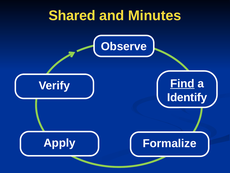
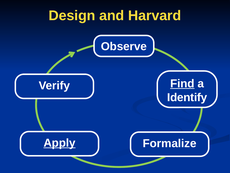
Shared: Shared -> Design
Minutes: Minutes -> Harvard
Apply underline: none -> present
